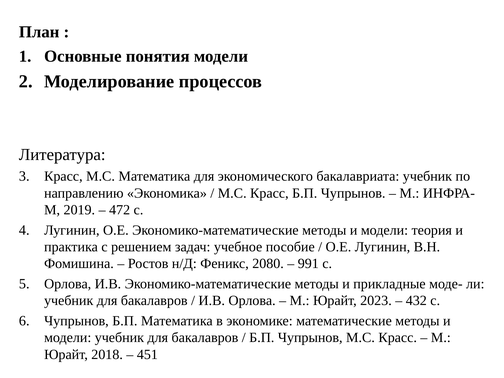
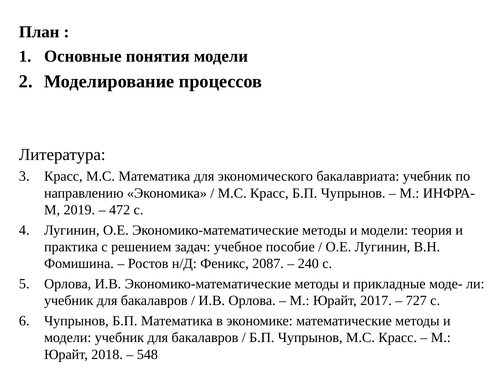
2080: 2080 -> 2087
991: 991 -> 240
2023: 2023 -> 2017
432: 432 -> 727
451: 451 -> 548
